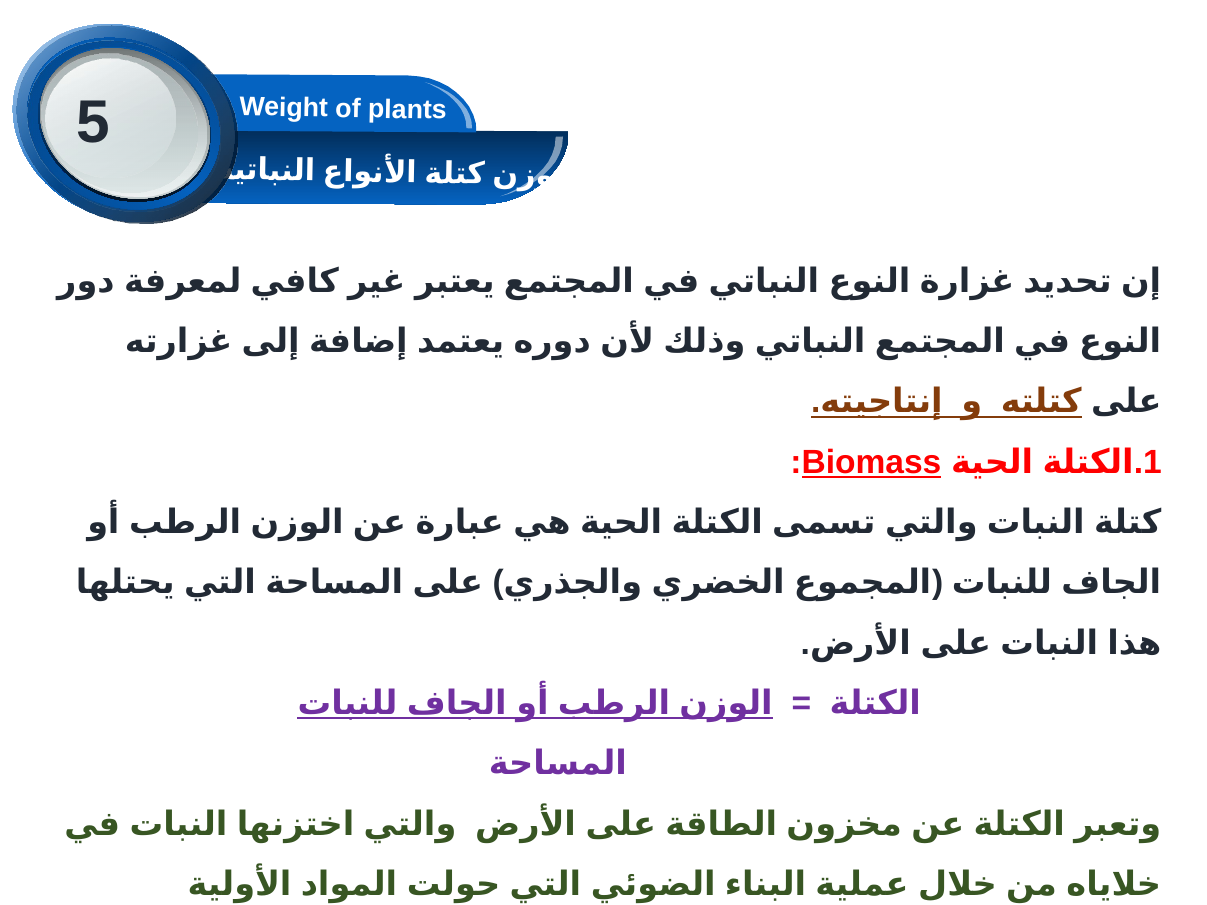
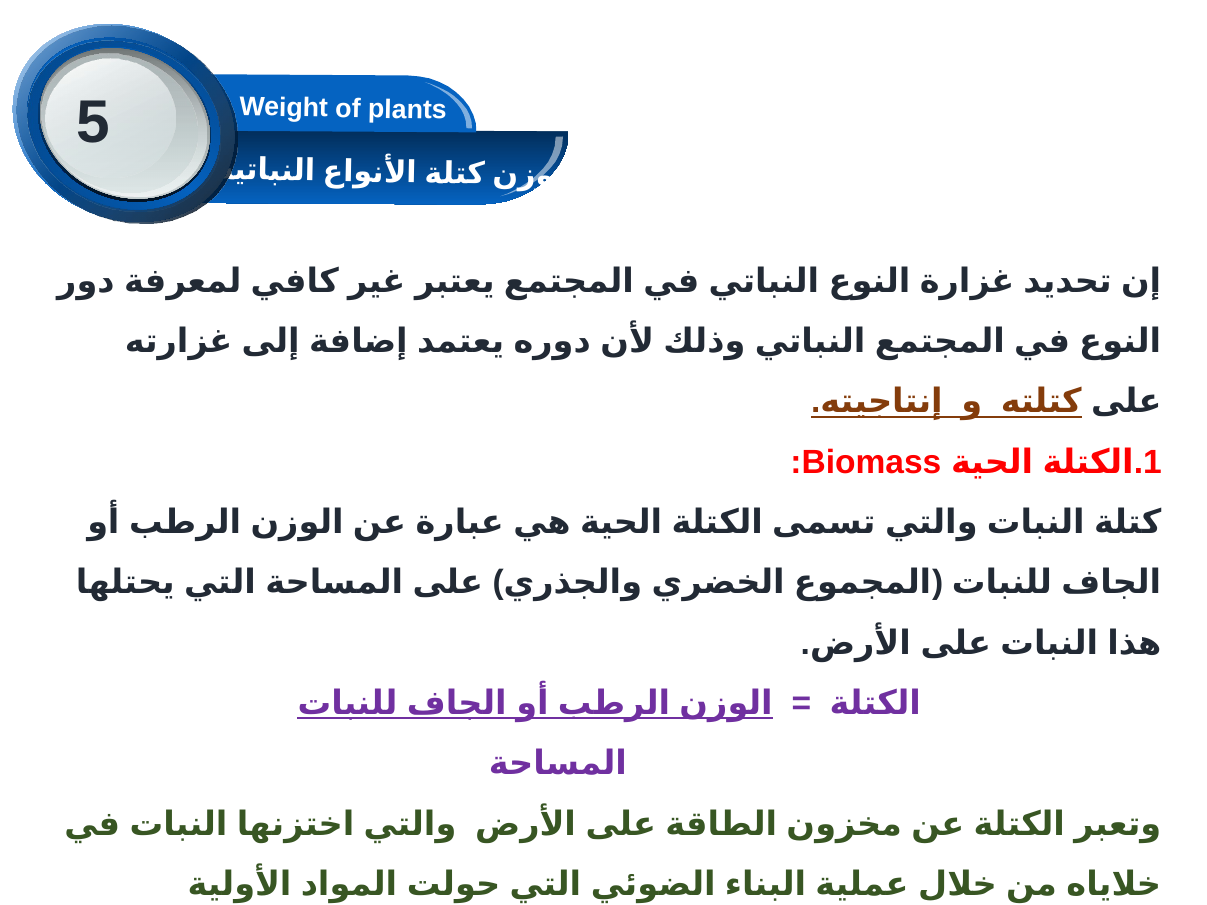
Biomass underline: present -> none
